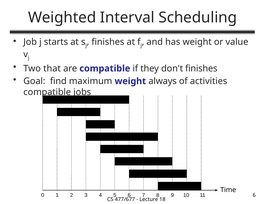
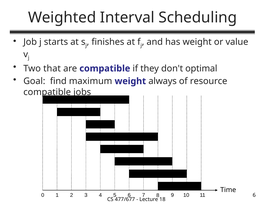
don't finishes: finishes -> optimal
activities: activities -> resource
